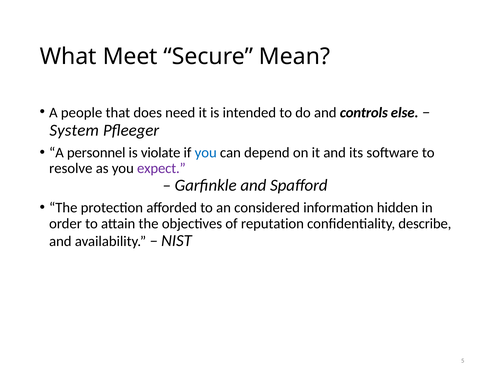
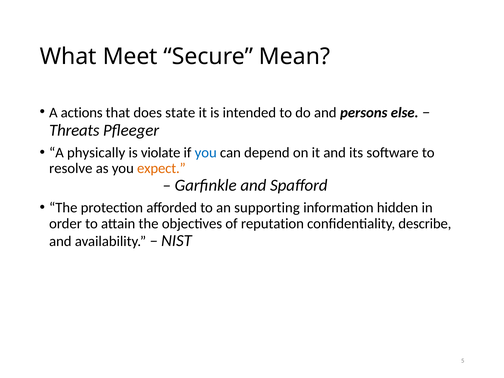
people: people -> actions
need: need -> state
controls: controls -> persons
System: System -> Threats
personnel: personnel -> physically
expect colour: purple -> orange
considered: considered -> supporting
